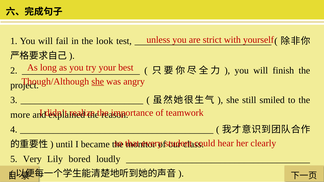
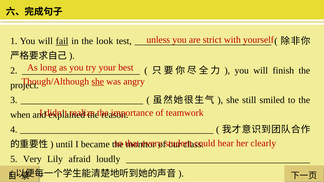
fail underline: none -> present
more: more -> when
bored: bored -> afraid
